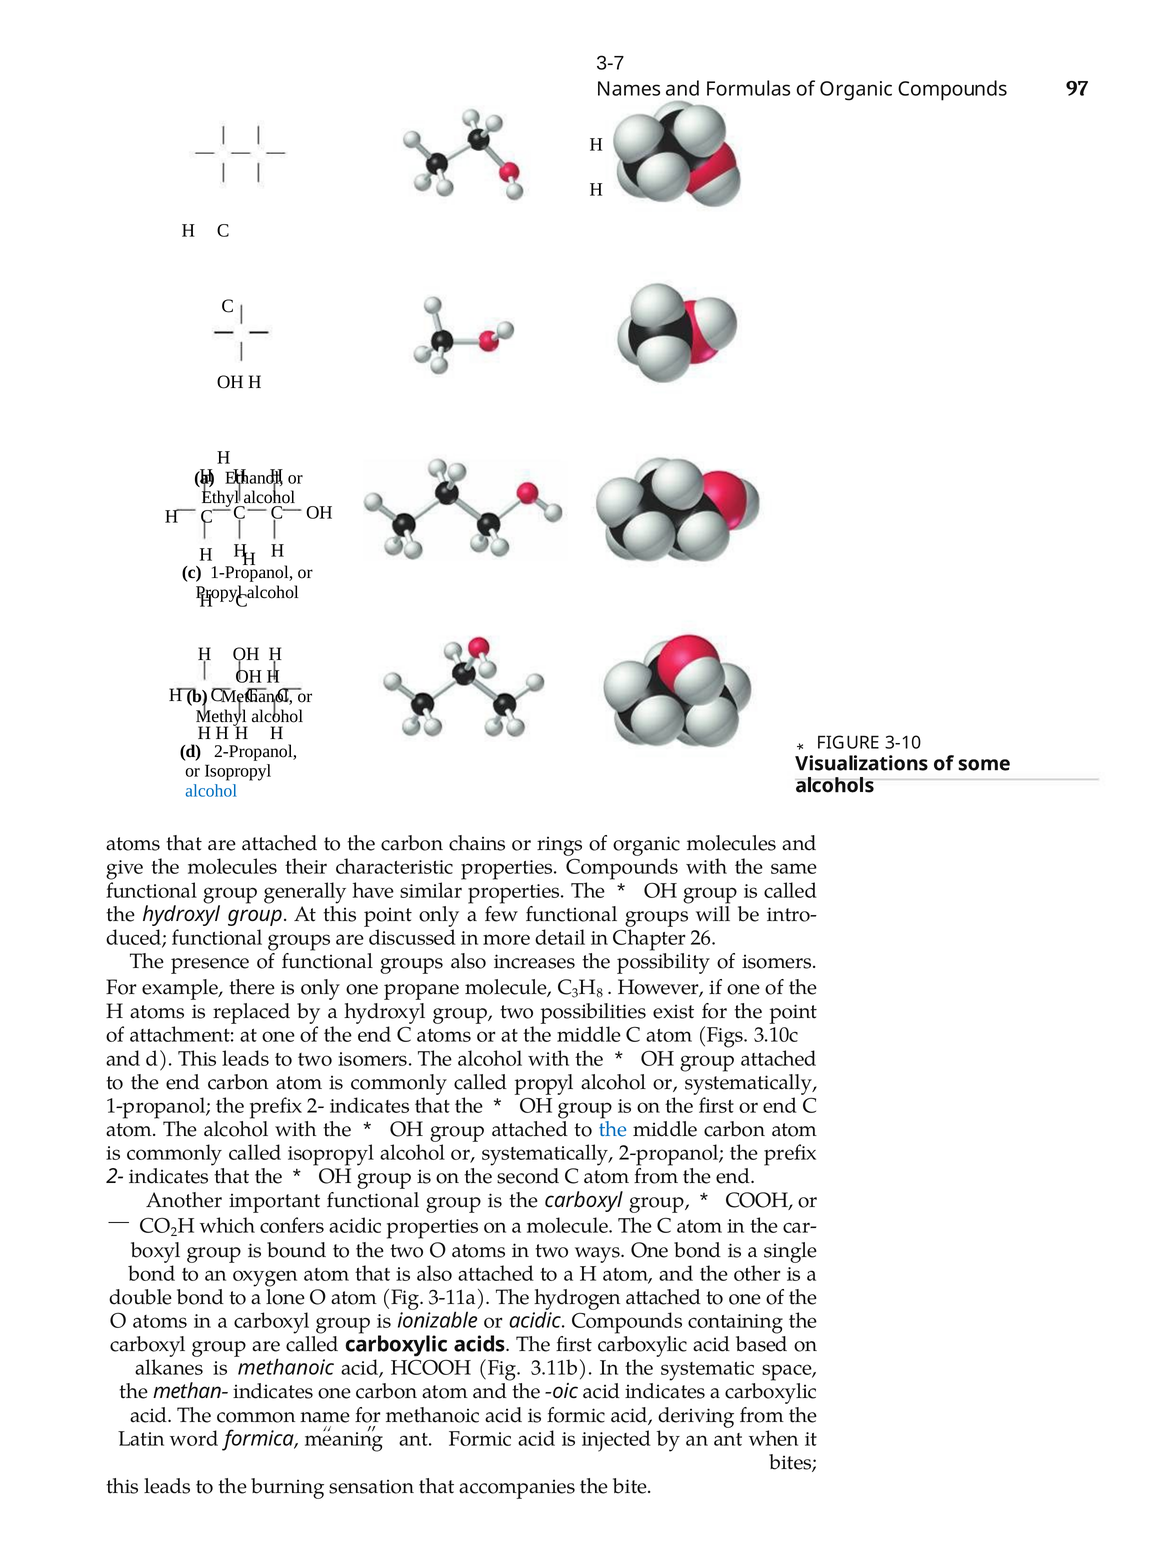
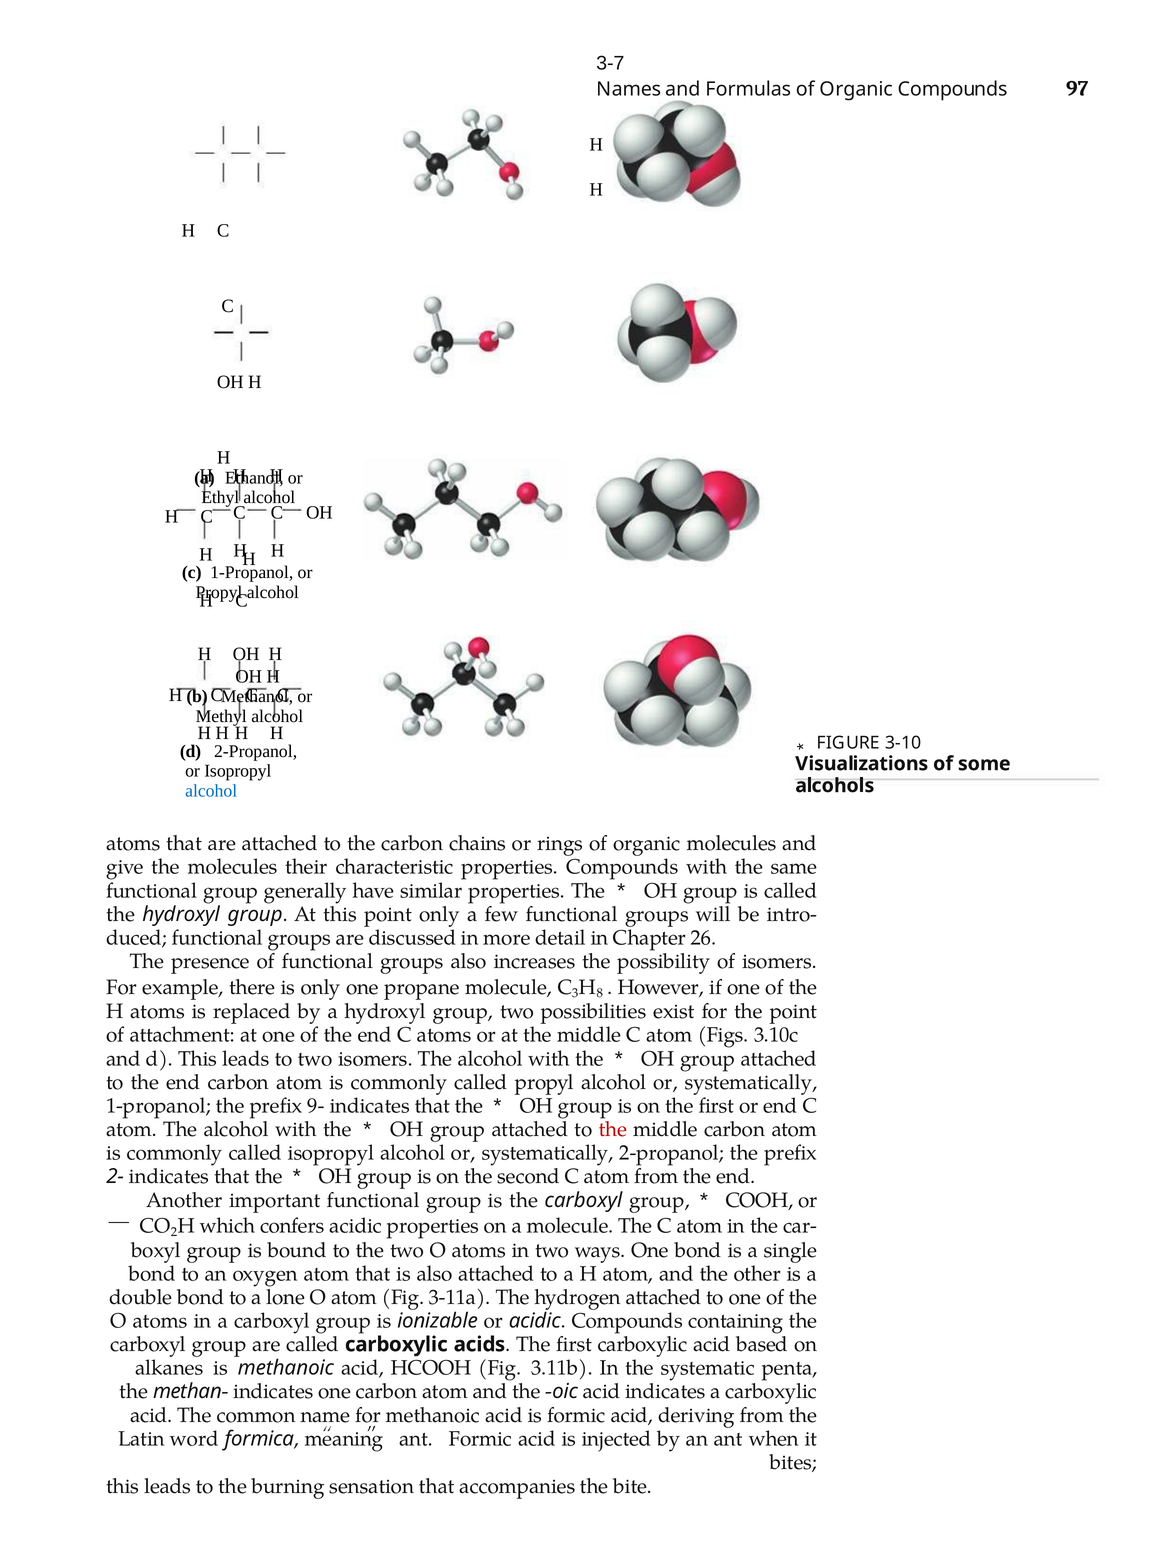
1-propanol the prefix 2-: 2- -> 9-
the at (613, 1129) colour: blue -> red
space: space -> penta
